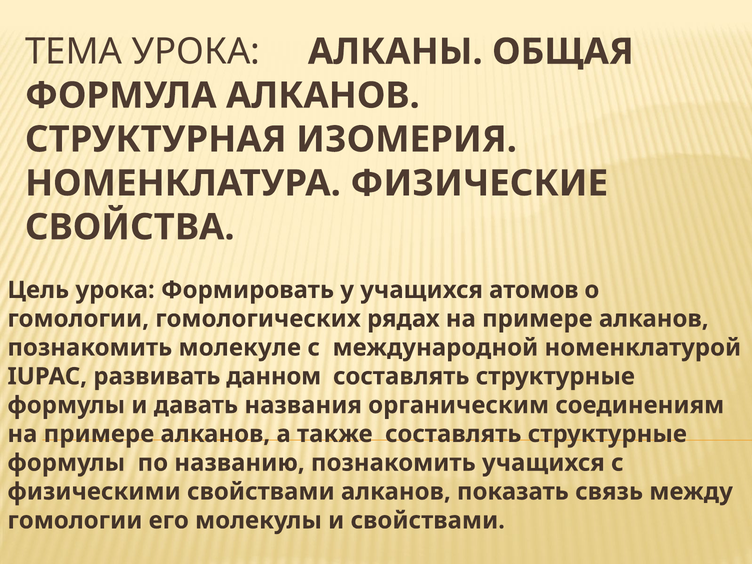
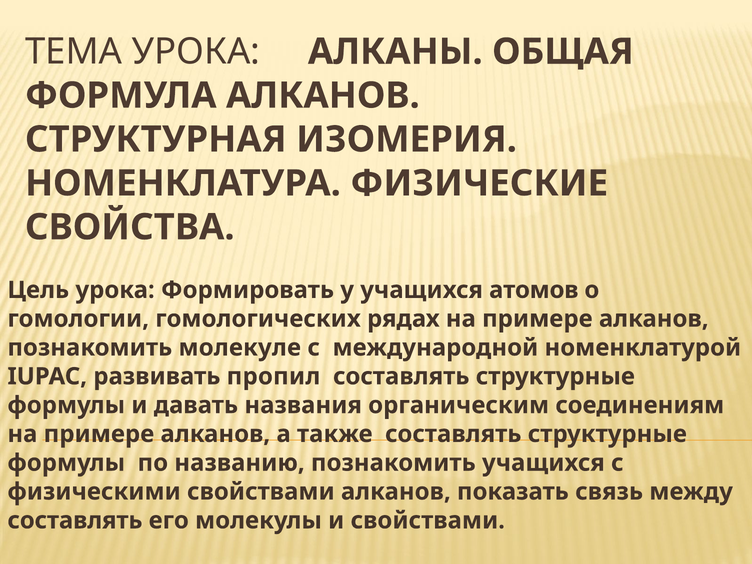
данном: данном -> пропил
гомологии at (75, 520): гомологии -> составлять
